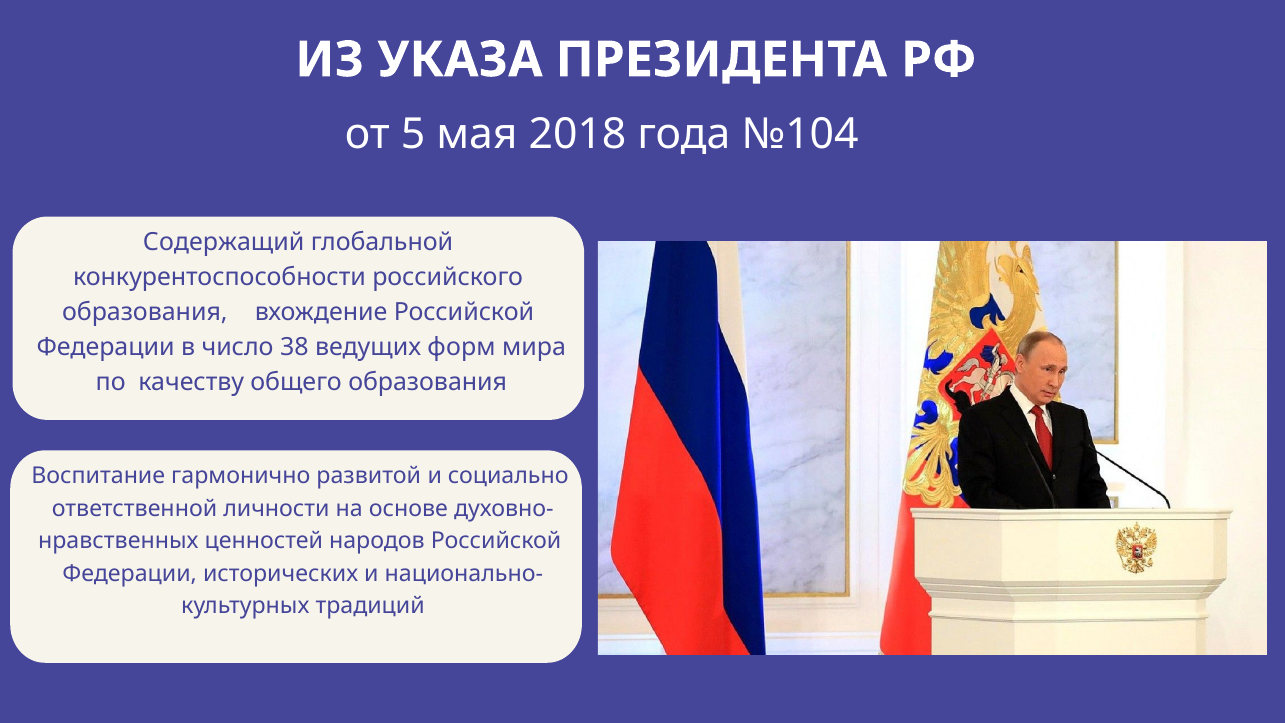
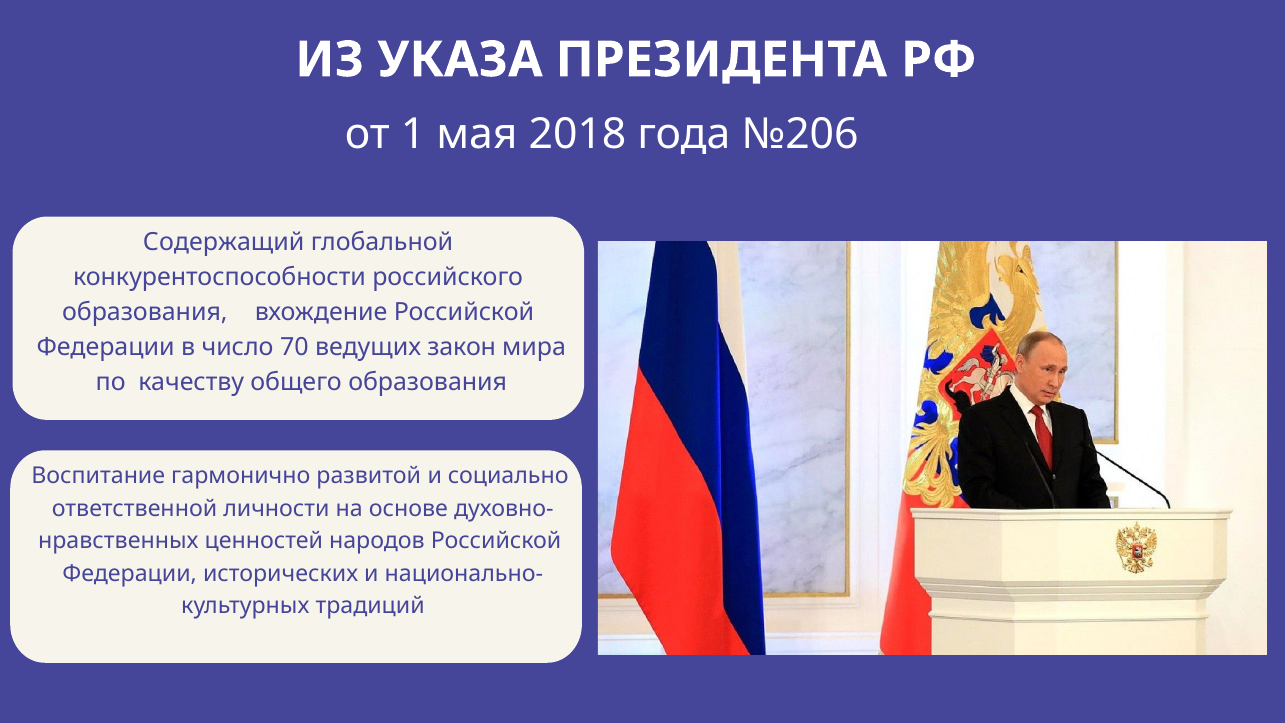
5: 5 -> 1
№104: №104 -> №206
38: 38 -> 70
форм: форм -> закон
